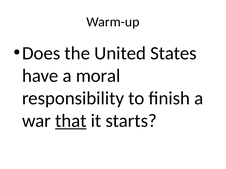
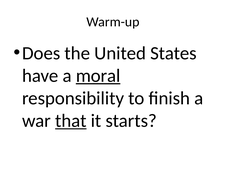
moral underline: none -> present
